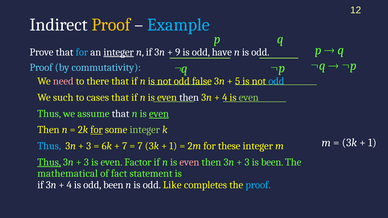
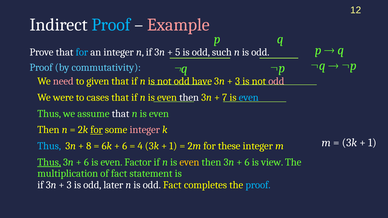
Proof at (111, 25) colour: yellow -> light blue
Example colour: light blue -> pink
integer at (119, 52) underline: present -> none
9: 9 -> 5
have: have -> such
there: there -> given
false: false -> have
5 at (238, 81): 5 -> 3
odd at (276, 81) colour: light blue -> pink
such: such -> were
4 at (225, 98): 4 -> 7
even at (249, 98) colour: light green -> light blue
even at (159, 114) underline: present -> none
integer at (145, 130) colour: light green -> pink
3 at (89, 146): 3 -> 8
7 at (125, 146): 7 -> 6
7 at (140, 146): 7 -> 4
3 at (86, 162): 3 -> 6
even at (189, 162) colour: pink -> yellow
3 at (247, 162): 3 -> 6
is been: been -> view
mathematical: mathematical -> multiplication
4 at (69, 185): 4 -> 3
odd been: been -> later
odd Like: Like -> Fact
